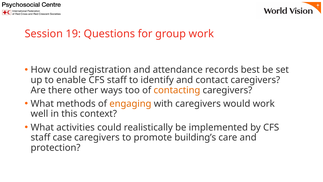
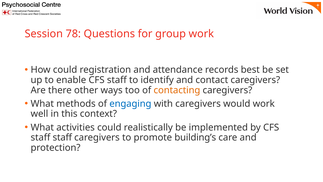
19: 19 -> 78
engaging colour: orange -> blue
staff case: case -> staff
